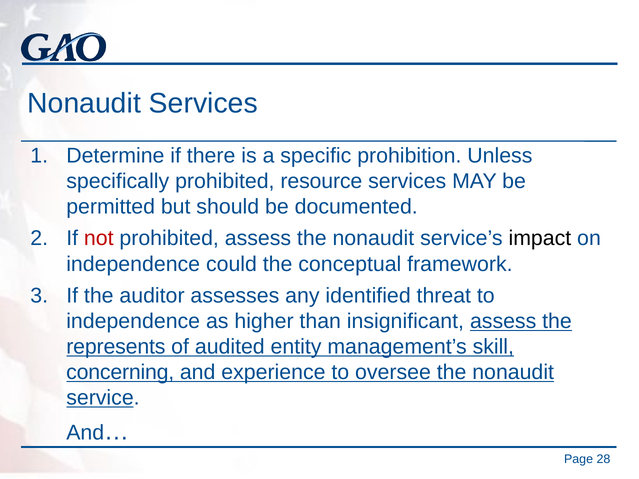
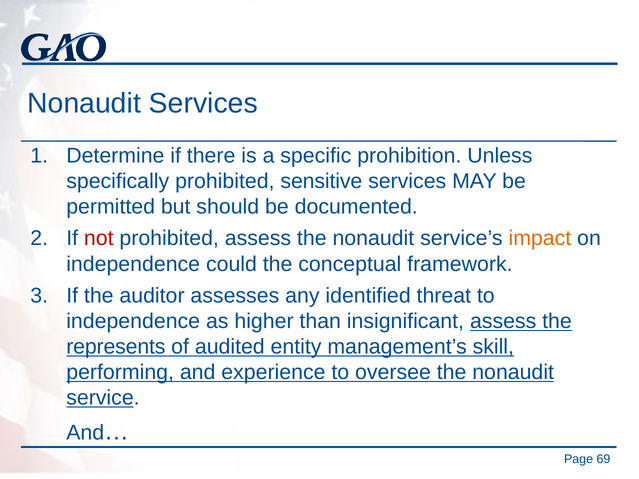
resource: resource -> sensitive
impact colour: black -> orange
concerning: concerning -> performing
28: 28 -> 69
